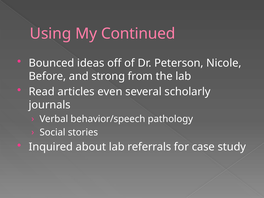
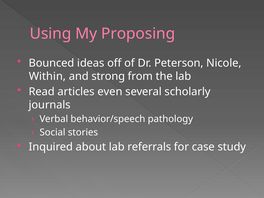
Continued: Continued -> Proposing
Before: Before -> Within
